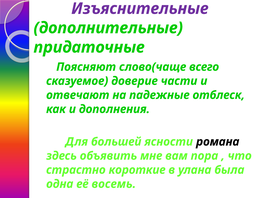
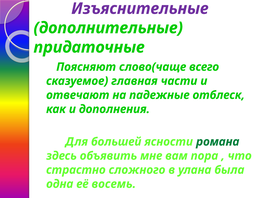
доверие: доверие -> главная
романа colour: black -> green
короткие: короткие -> сложного
